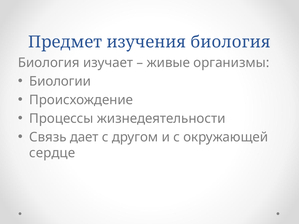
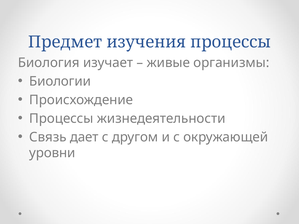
изучения биология: биология -> процессы
сердце: сердце -> уровни
